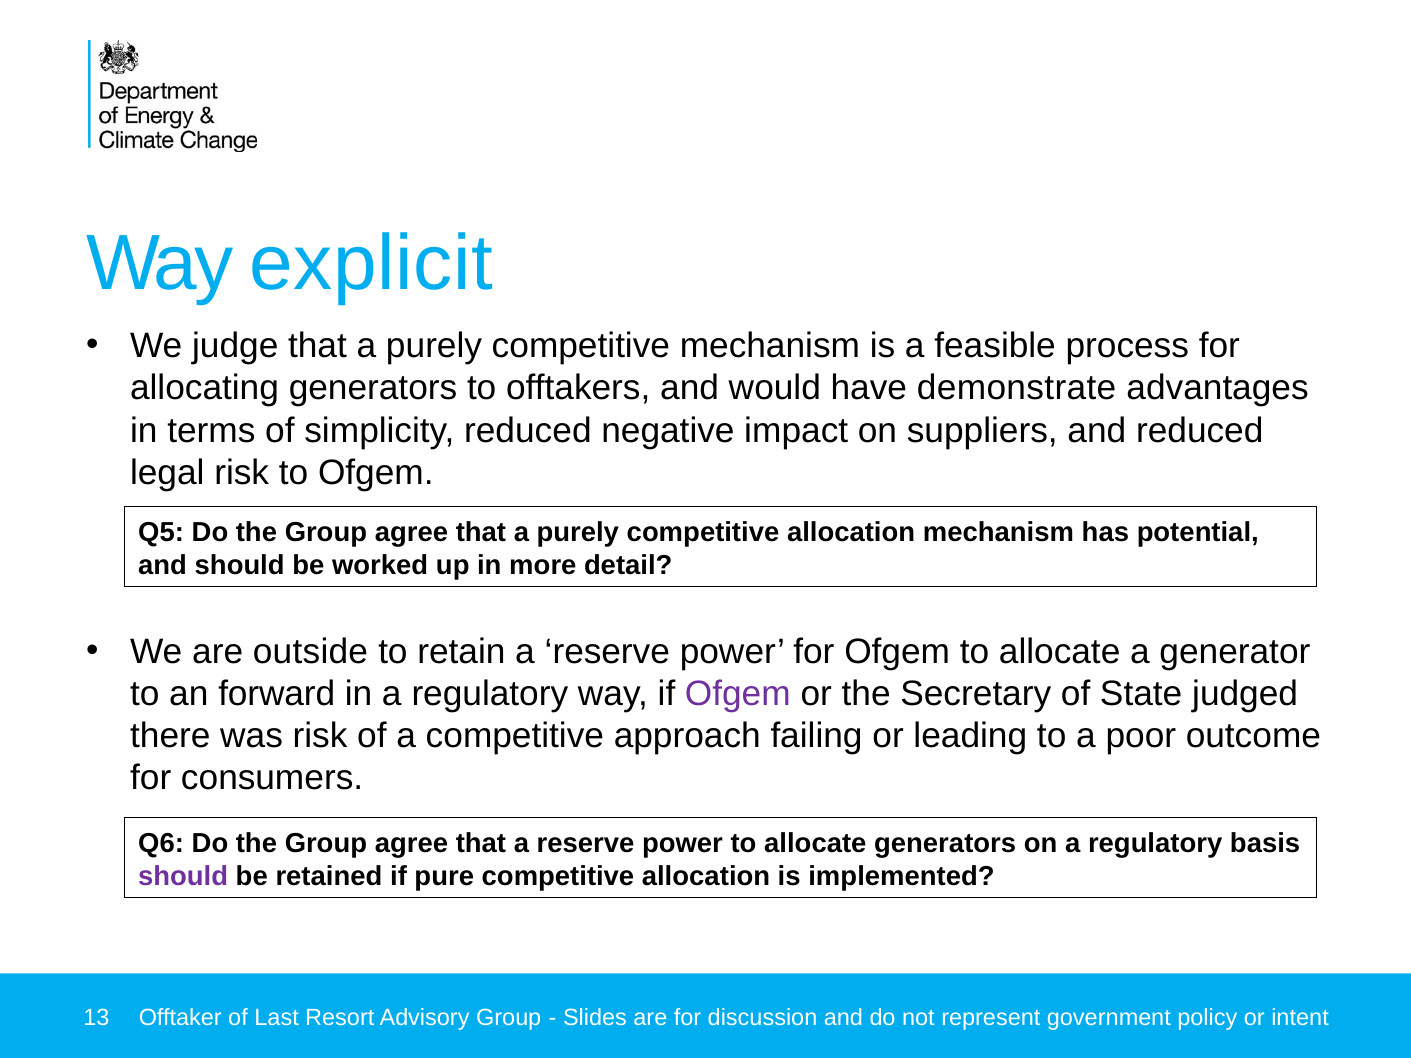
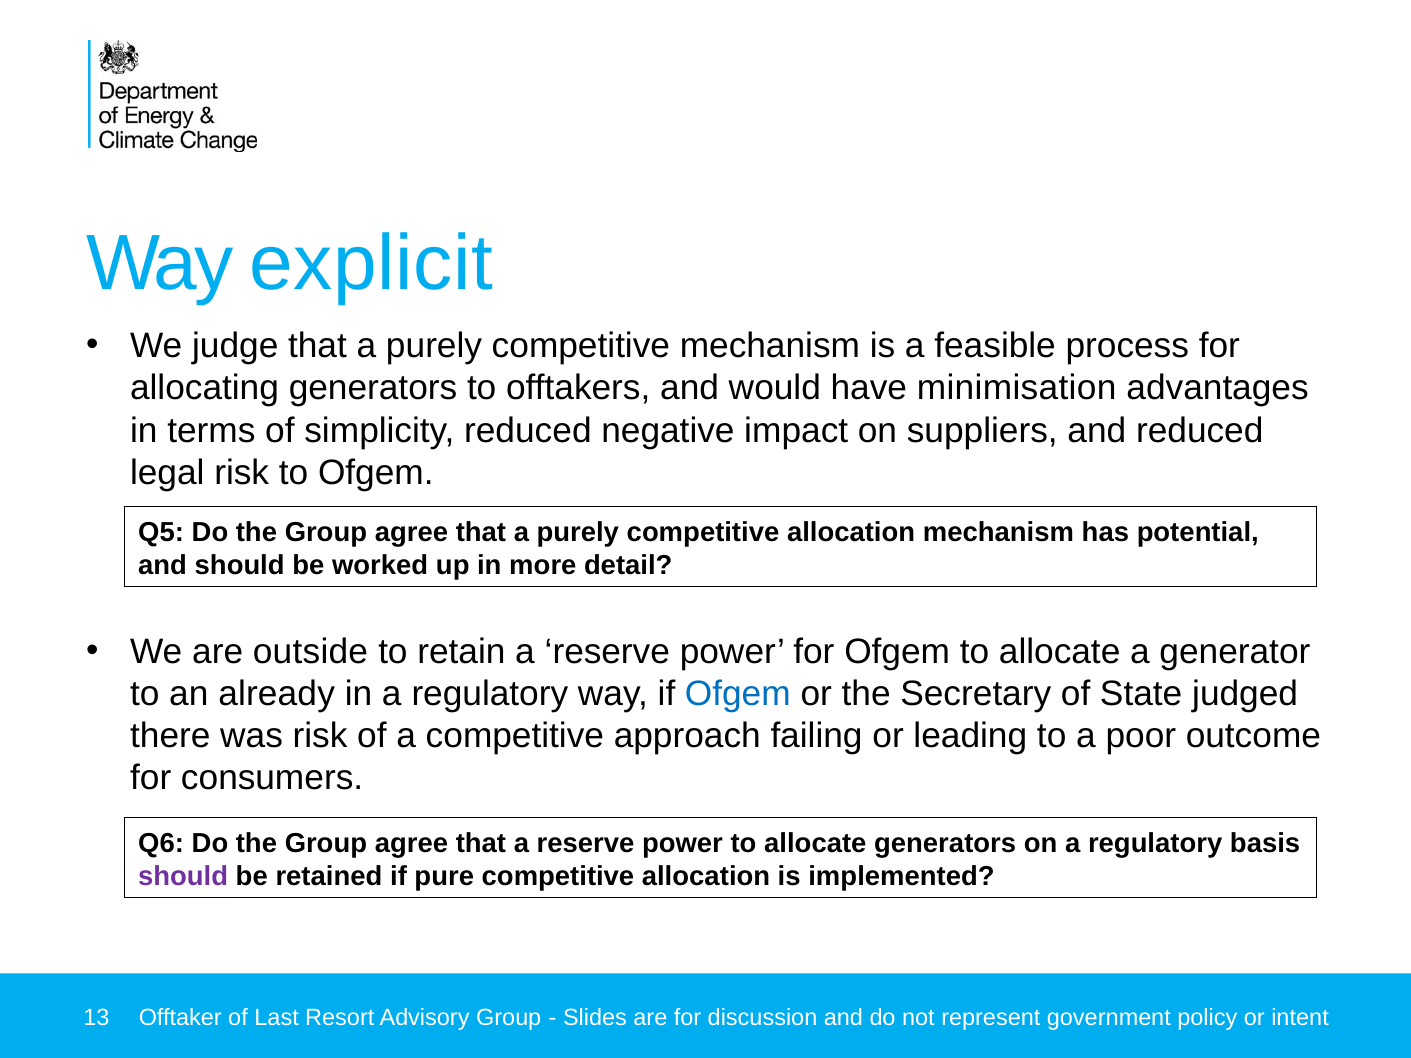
demonstrate: demonstrate -> minimisation
forward: forward -> already
Ofgem at (738, 694) colour: purple -> blue
